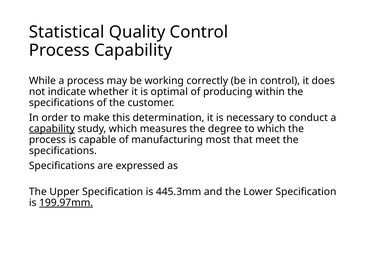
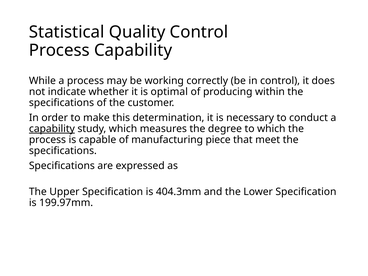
most: most -> piece
445.3mm: 445.3mm -> 404.3mm
199.97mm underline: present -> none
